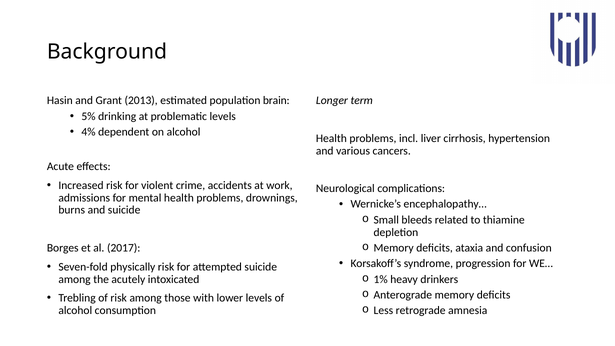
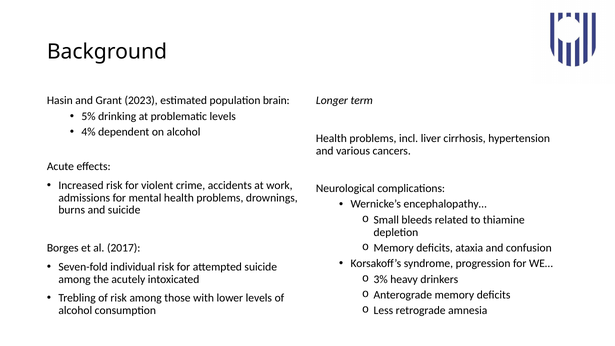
2013: 2013 -> 2023
physically: physically -> individual
1%: 1% -> 3%
